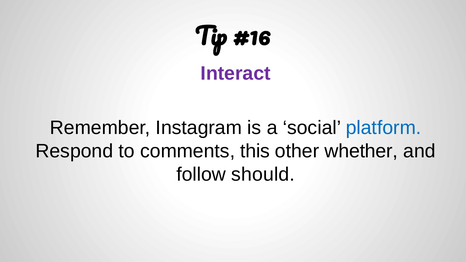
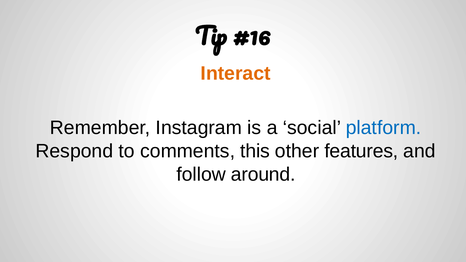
Interact colour: purple -> orange
whether: whether -> features
should: should -> around
